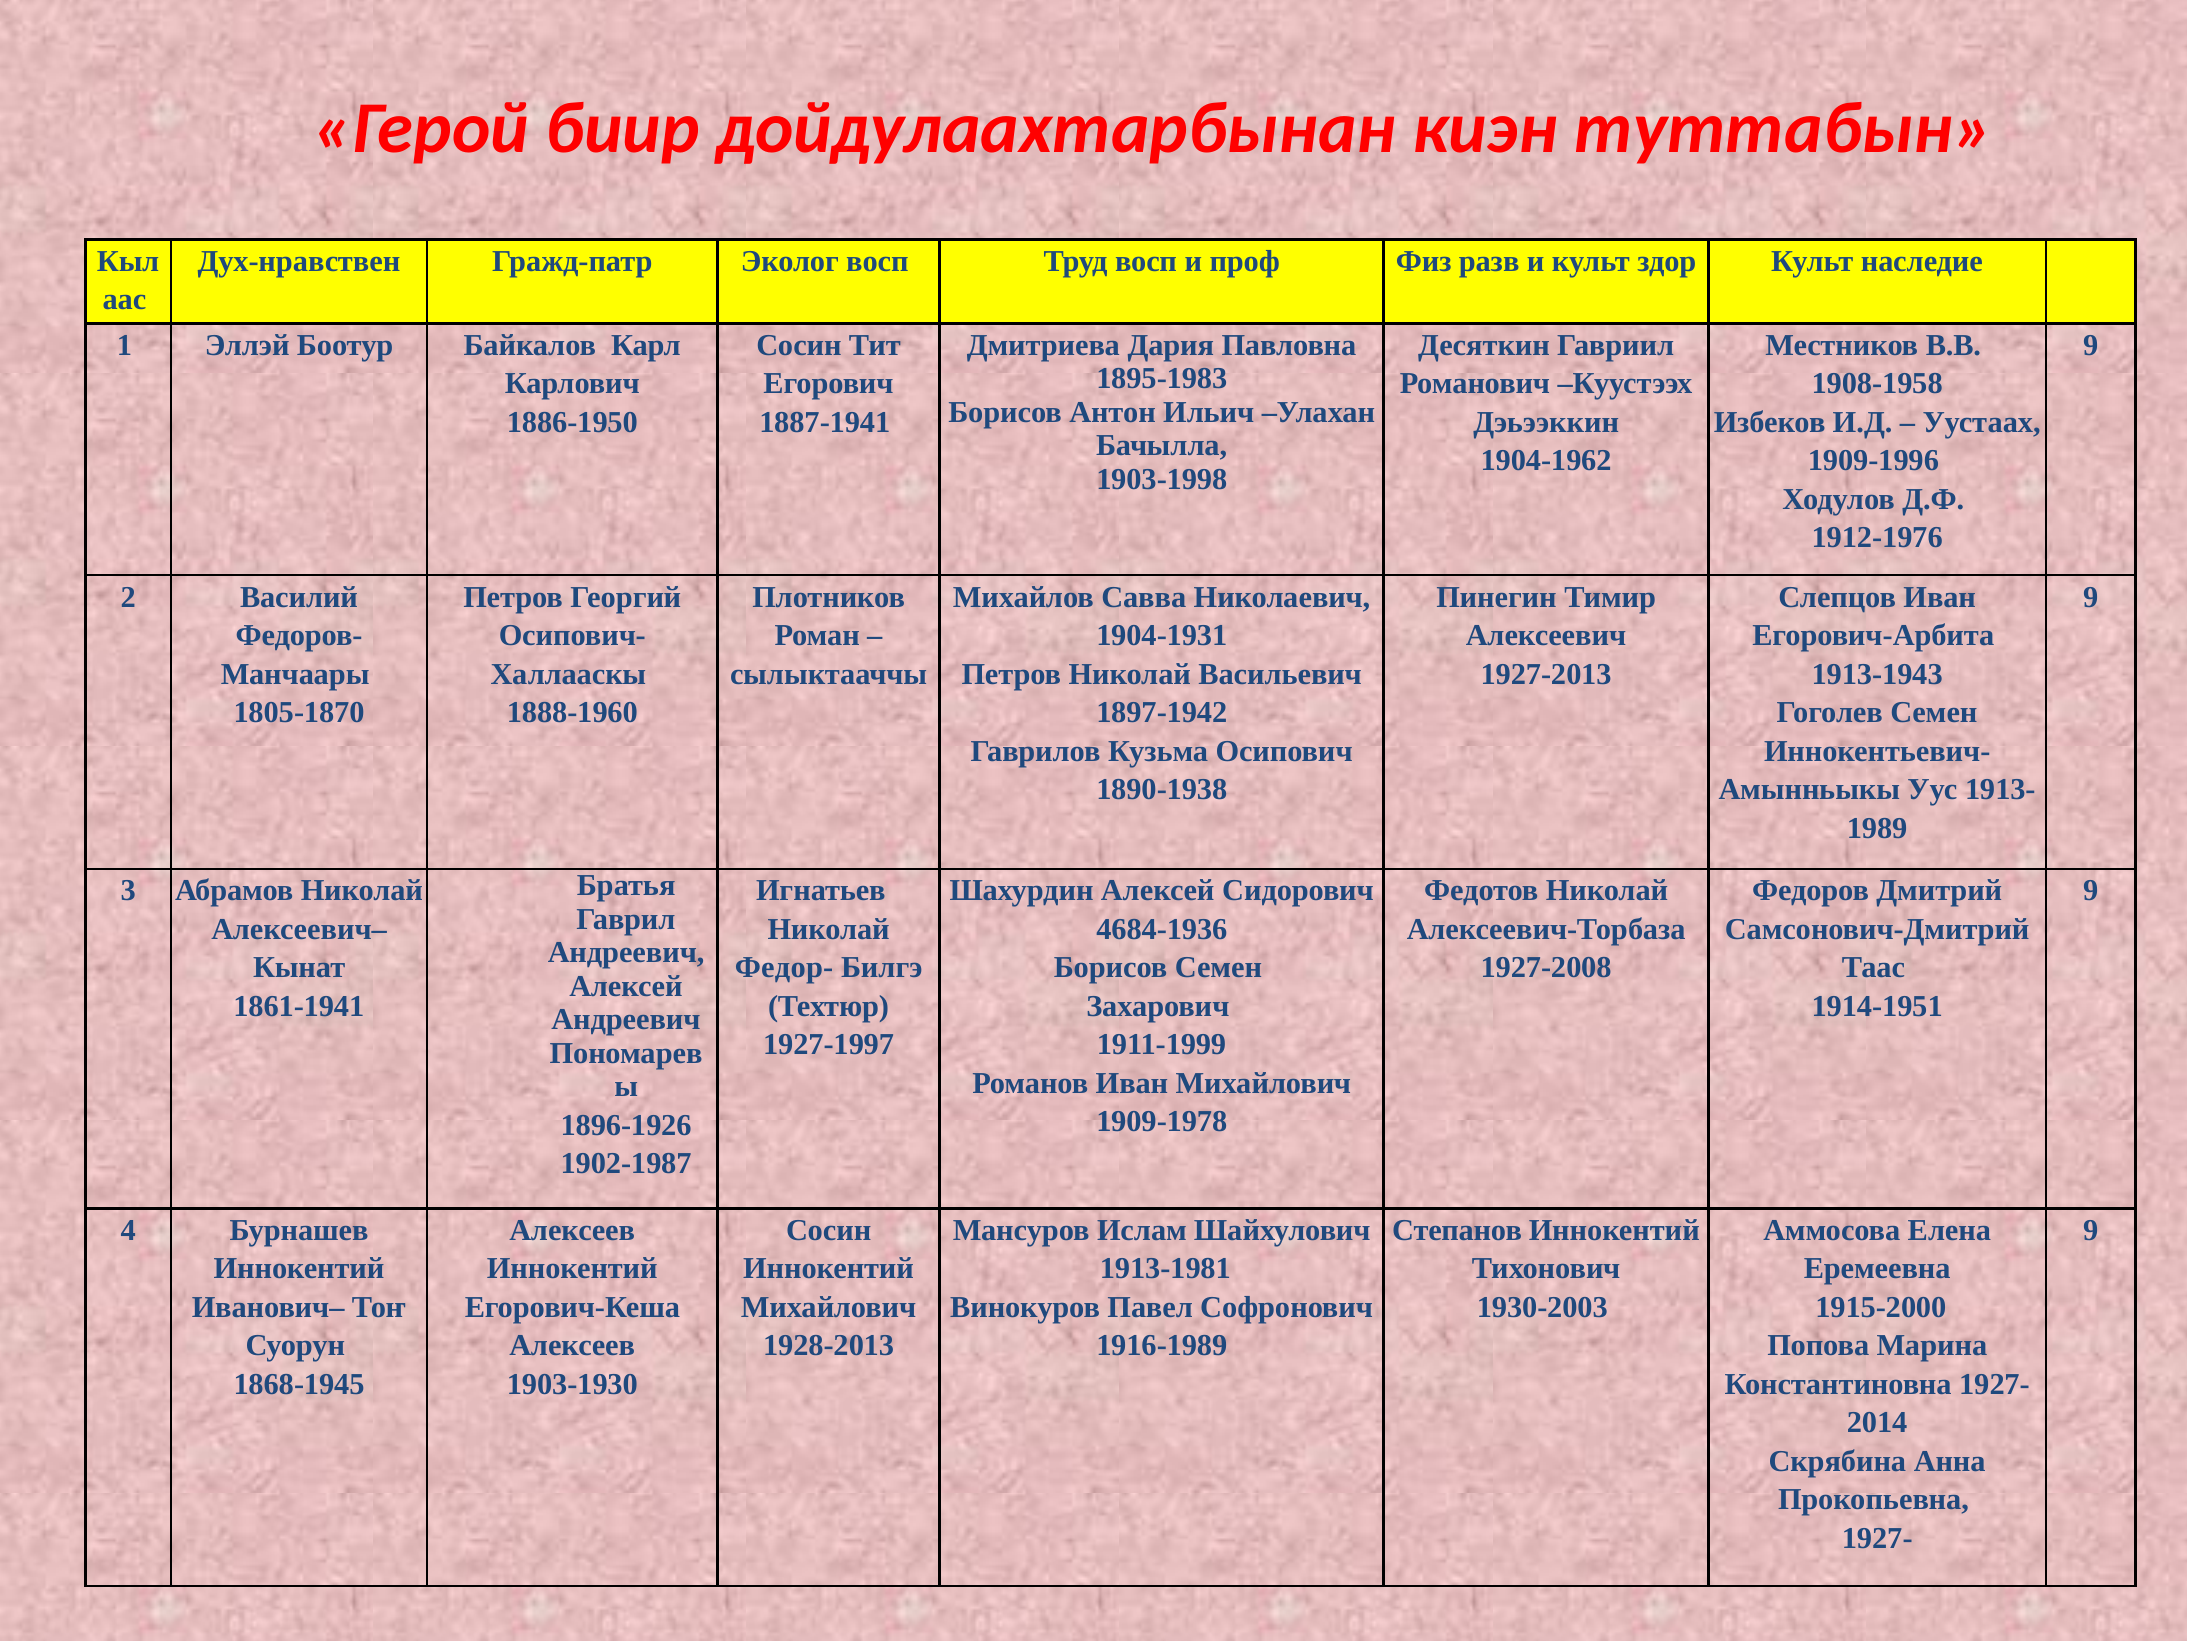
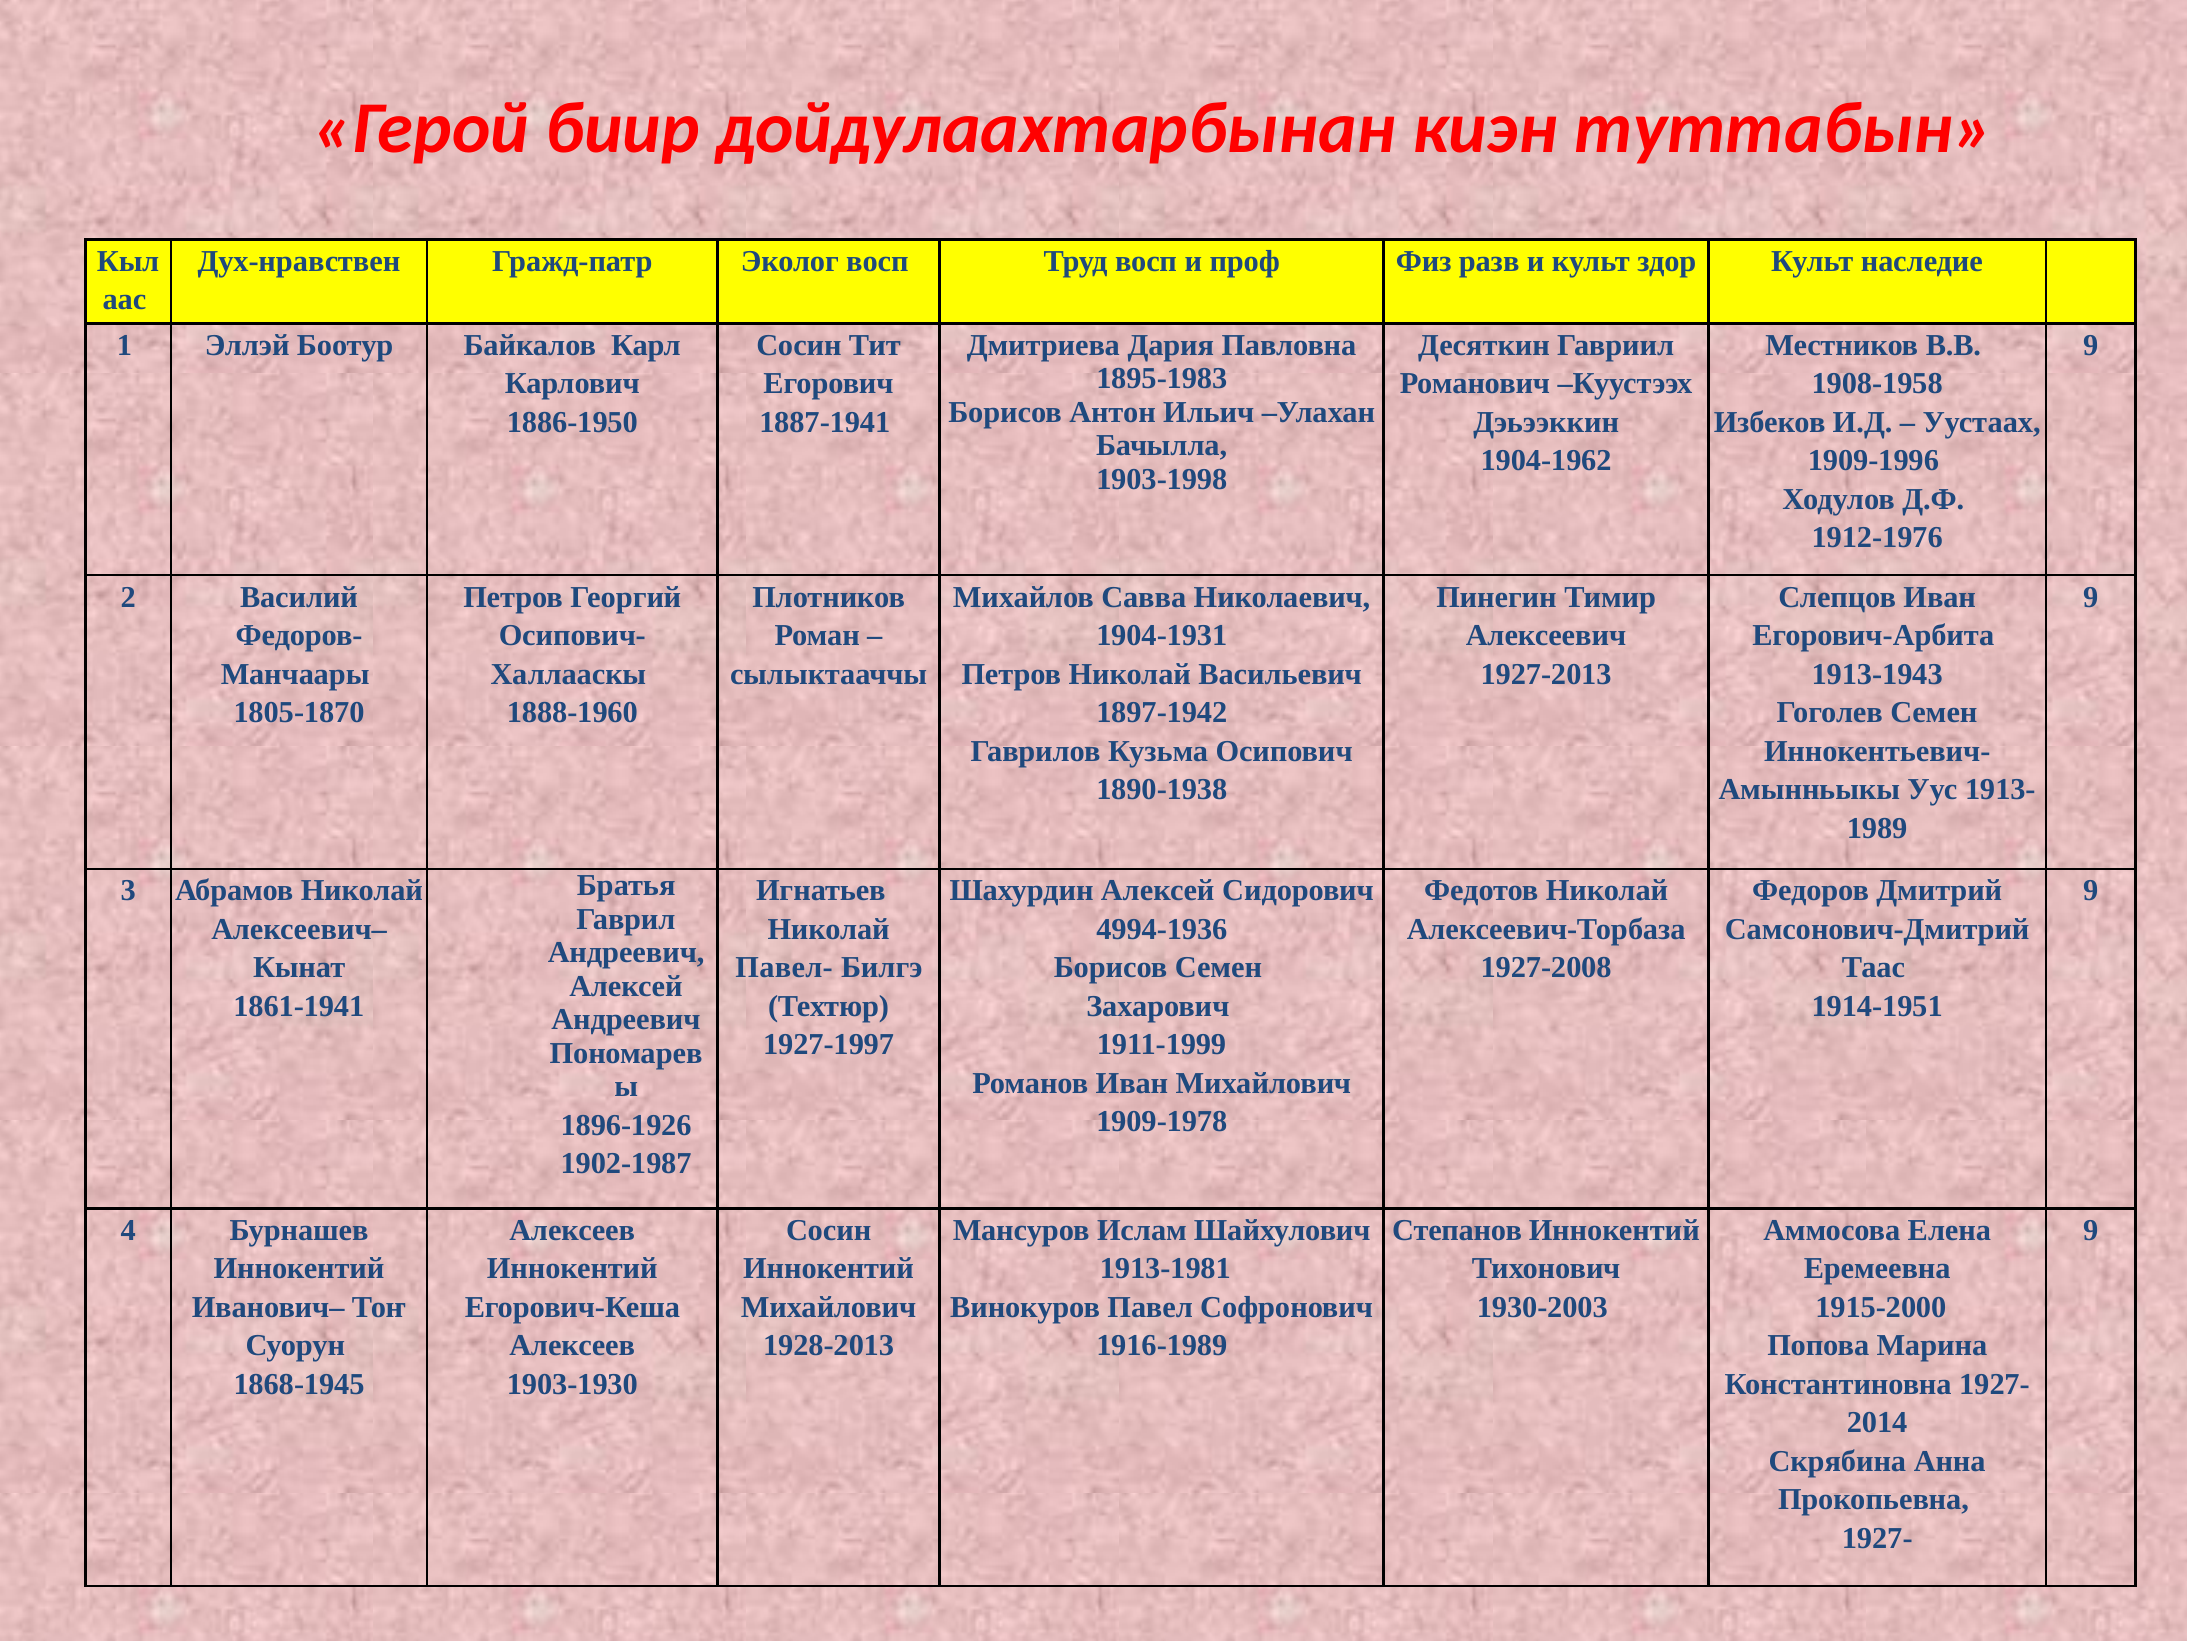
4684-1936: 4684-1936 -> 4994-1936
Федор-: Федор- -> Павел-
